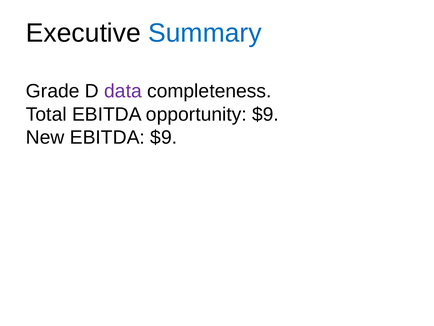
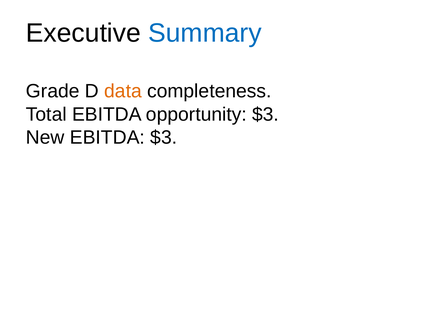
data colour: purple -> orange
opportunity $9: $9 -> $3
EBITDA $9: $9 -> $3
